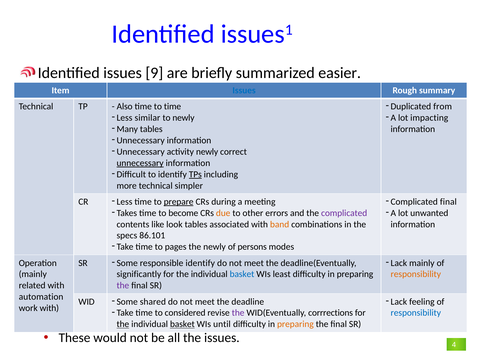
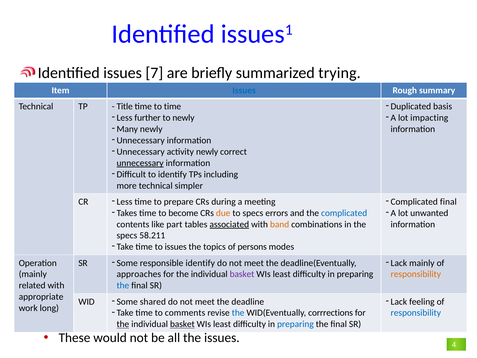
9: 9 -> 7
easier: easier -> trying
from: from -> basis
Also: Also -> Title
similar: similar -> further
Many tables: tables -> newly
TPs underline: present -> none
prepare underline: present -> none
to other: other -> specs
complicated at (344, 213) colour: purple -> blue
look: look -> part
associated underline: none -> present
86.101: 86.101 -> 58.211
to pages: pages -> issues
the newly: newly -> topics
significantly: significantly -> approaches
basket at (242, 274) colour: blue -> purple
the at (123, 285) colour: purple -> blue
automation: automation -> appropriate
work with: with -> long
considered: considered -> comments
the at (238, 313) colour: purple -> blue
until at (222, 324): until -> least
preparing at (295, 324) colour: orange -> blue
